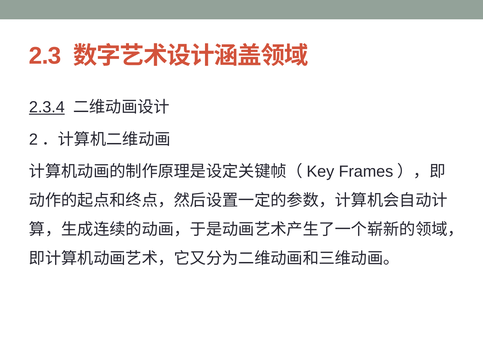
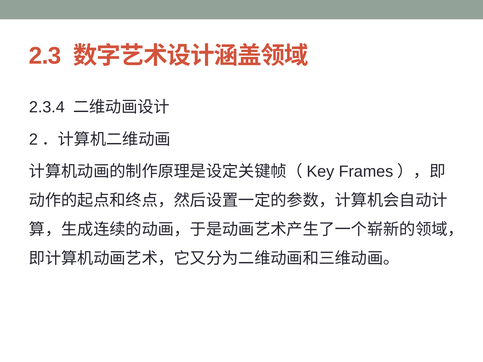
2.3.4 underline: present -> none
